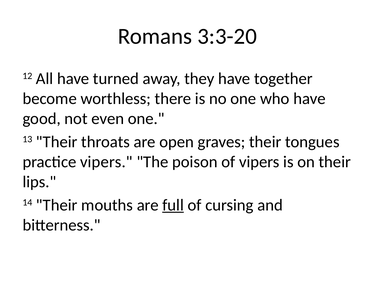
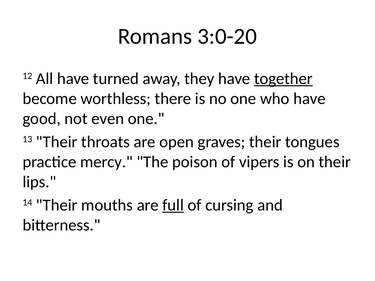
3:3-20: 3:3-20 -> 3:0-20
together underline: none -> present
practice vipers: vipers -> mercy
